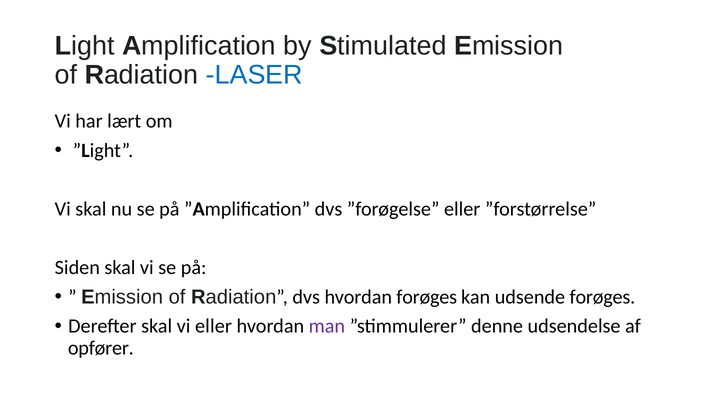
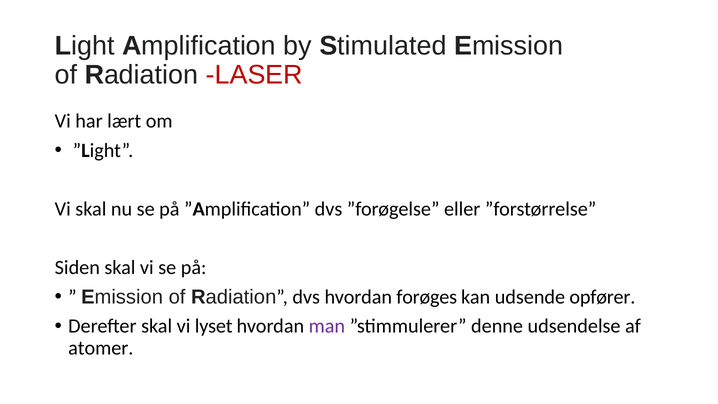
LASER colour: blue -> red
udsende forøges: forøges -> opfører
vi eller: eller -> lyset
opfører: opfører -> atomer
